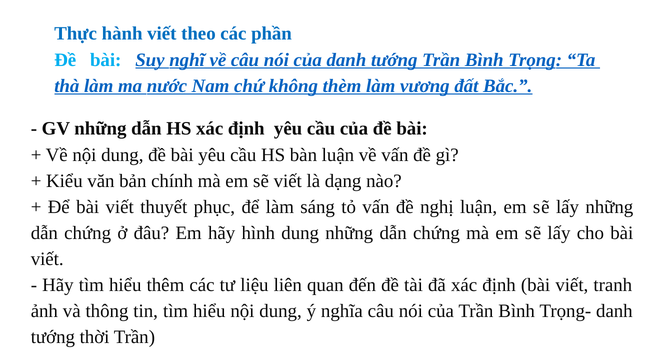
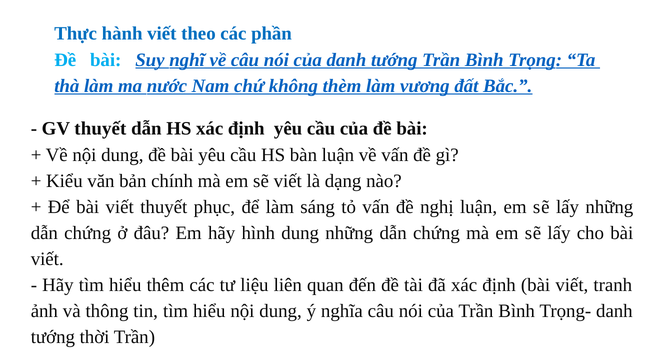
GV những: những -> thuyết
